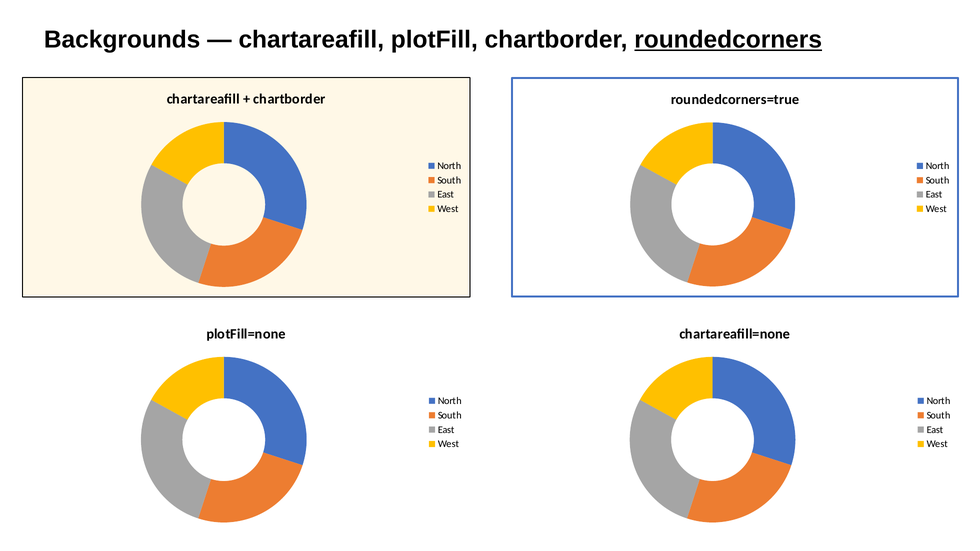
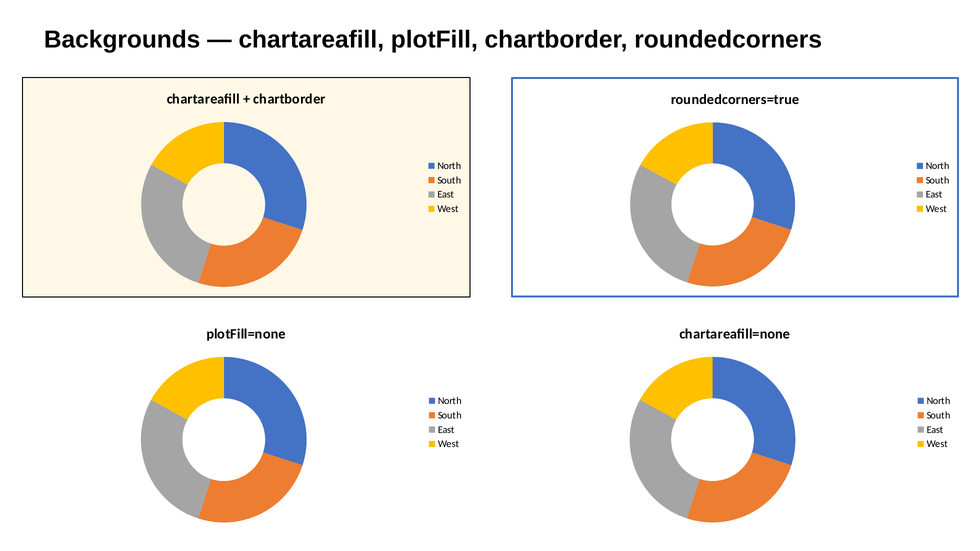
roundedcorners underline: present -> none
